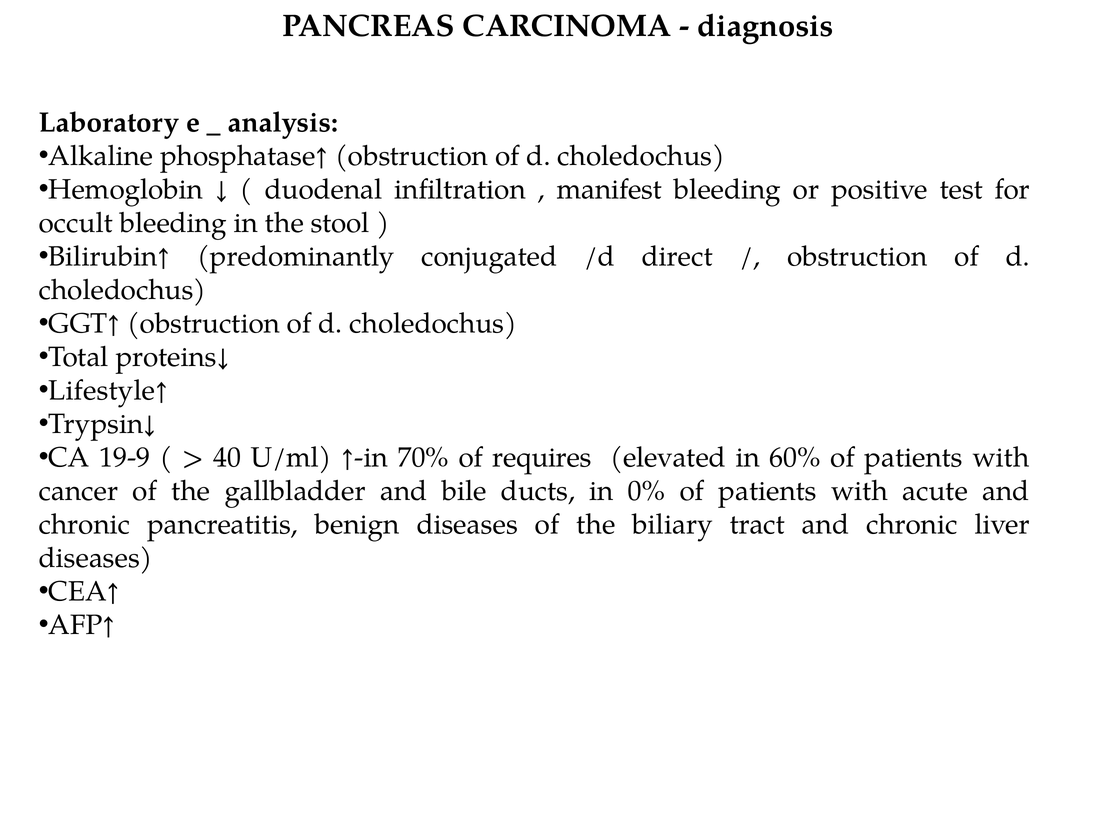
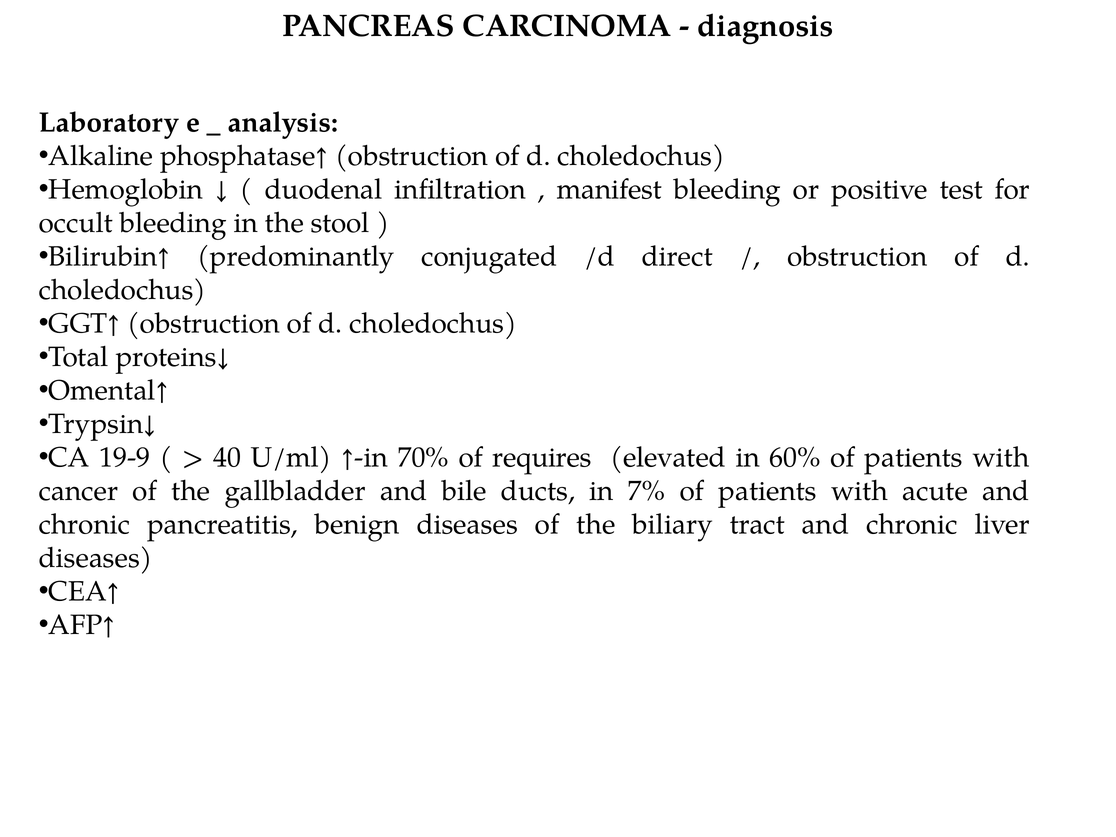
Lifestyle↑: Lifestyle↑ -> Omental↑
0%: 0% -> 7%
